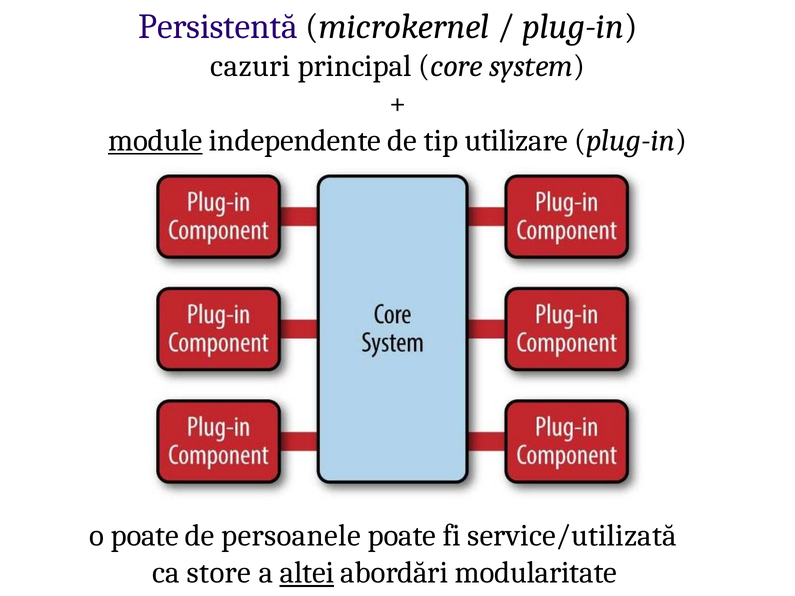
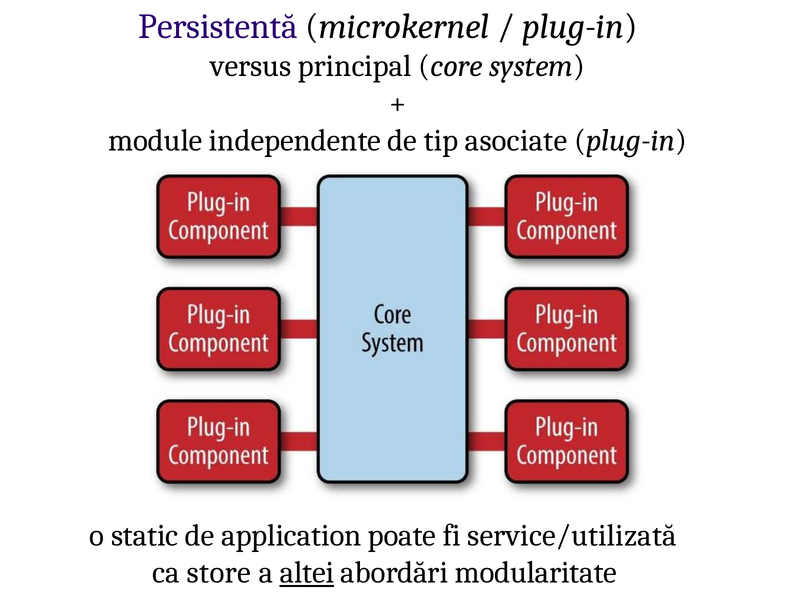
cazuri: cazuri -> versus
module underline: present -> none
utilizare: utilizare -> asociate
o poate: poate -> static
persoanele: persoanele -> application
